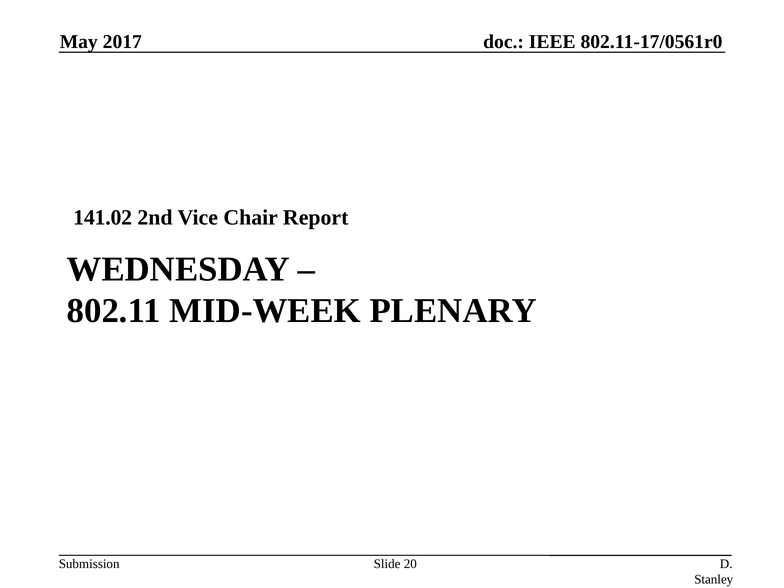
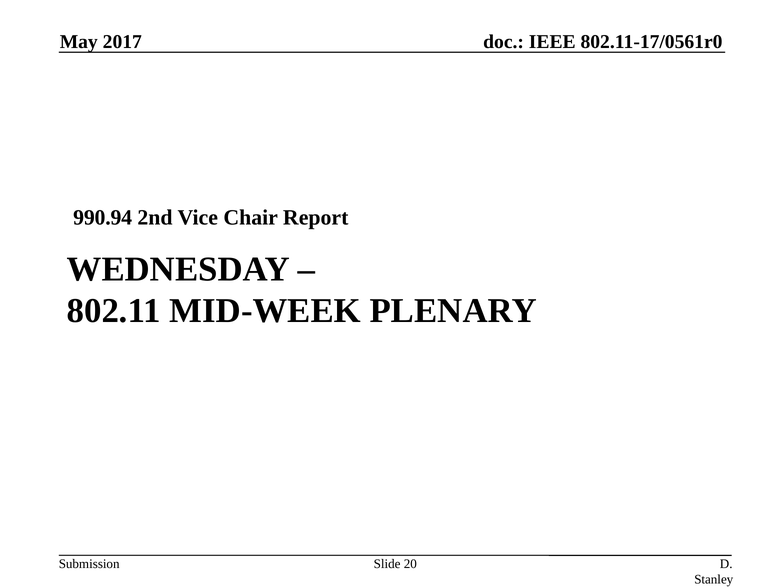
141.02: 141.02 -> 990.94
